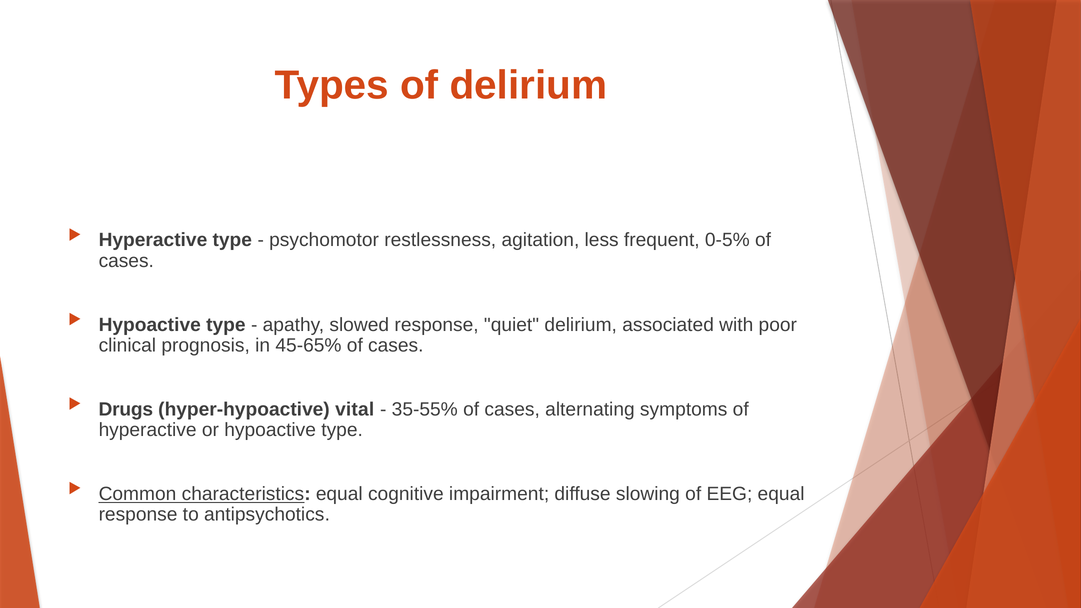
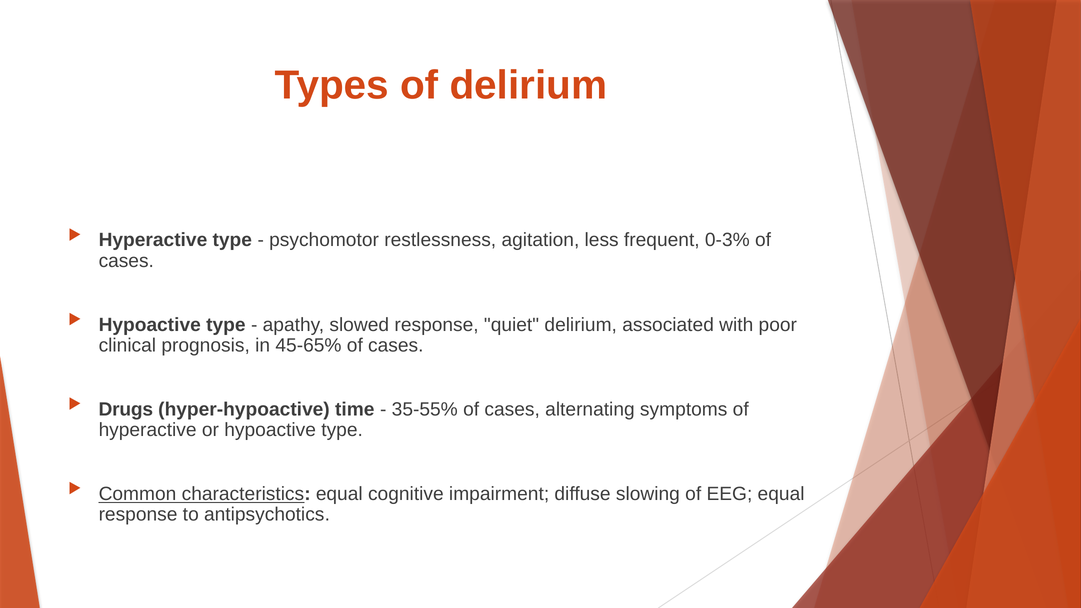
0-5%: 0-5% -> 0-3%
vital: vital -> time
